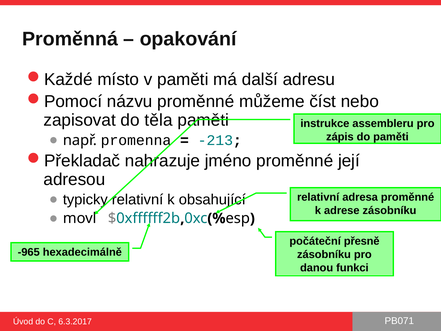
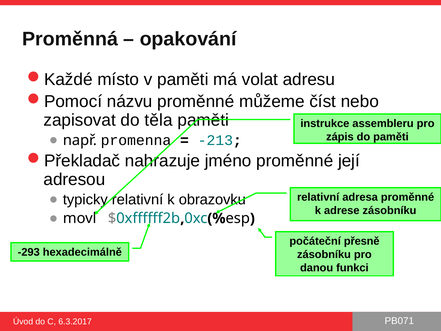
další: další -> volat
obsahující: obsahující -> obrazovku
-965: -965 -> -293
